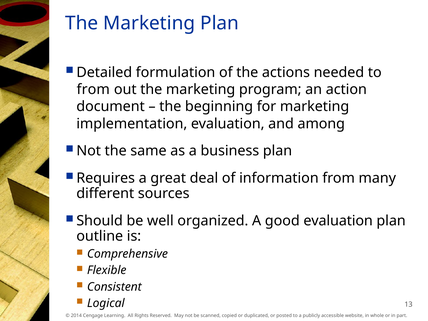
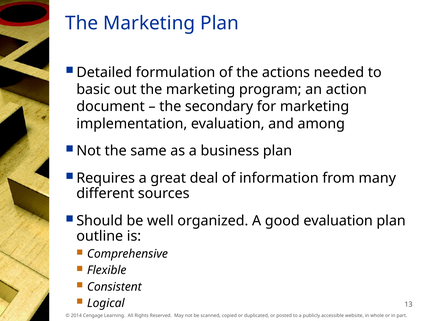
from at (93, 89): from -> basic
beginning: beginning -> secondary
